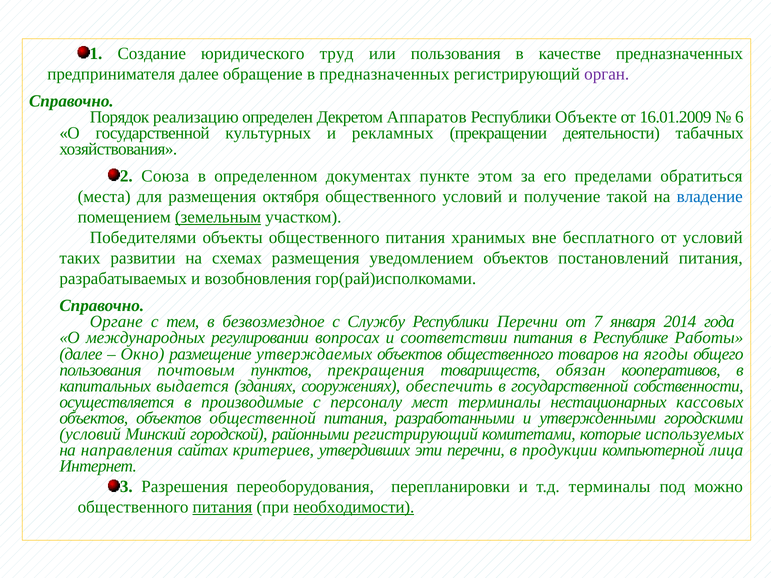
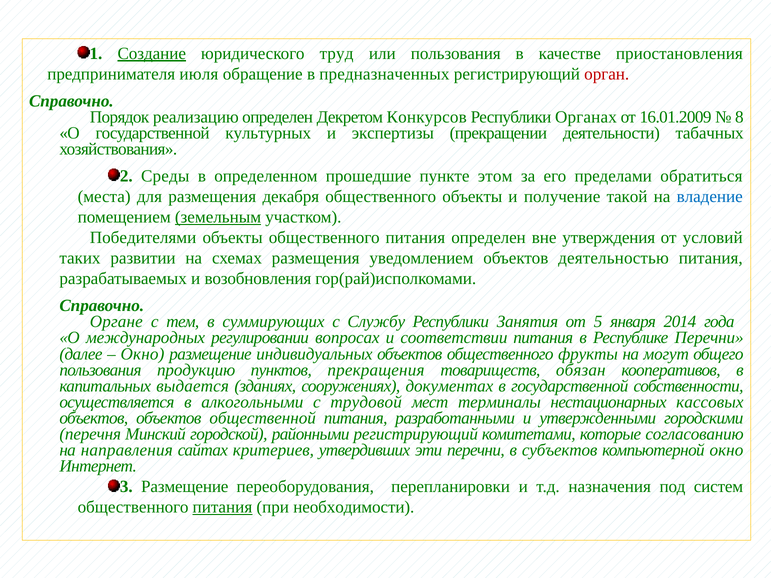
Создание underline: none -> present
качестве предназначенных: предназначенных -> приостановления
предпринимателя далее: далее -> июля
орган colour: purple -> red
Аппаратов: Аппаратов -> Конкурсов
Объекте: Объекте -> Органах
6: 6 -> 8
рекламных: рекламных -> экспертизы
Союза: Союза -> Среды
документах: документах -> прошедшие
октября: октября -> декабря
общественного условий: условий -> объекты
питания хранимых: хранимых -> определен
бесплатного: бесплатного -> утверждения
постановлений: постановлений -> деятельностью
безвозмездное: безвозмездное -> суммирующих
Республики Перечни: Перечни -> Занятия
7: 7 -> 5
Республике Работы: Работы -> Перечни
утверждаемых: утверждаемых -> индивидуальных
товаров: товаров -> фрукты
ягоды: ягоды -> могут
почтовым: почтовым -> продукцию
обеспечить: обеспечить -> документах
производимые: производимые -> алкогольными
персоналу: персоналу -> трудовой
условий at (90, 434): условий -> перечня
используемых: используемых -> согласованию
продукции: продукции -> субъектов
компьютерной лица: лица -> окно
3 Разрешения: Разрешения -> Размещение
т.д терминалы: терминалы -> назначения
можно: можно -> систем
необходимости underline: present -> none
